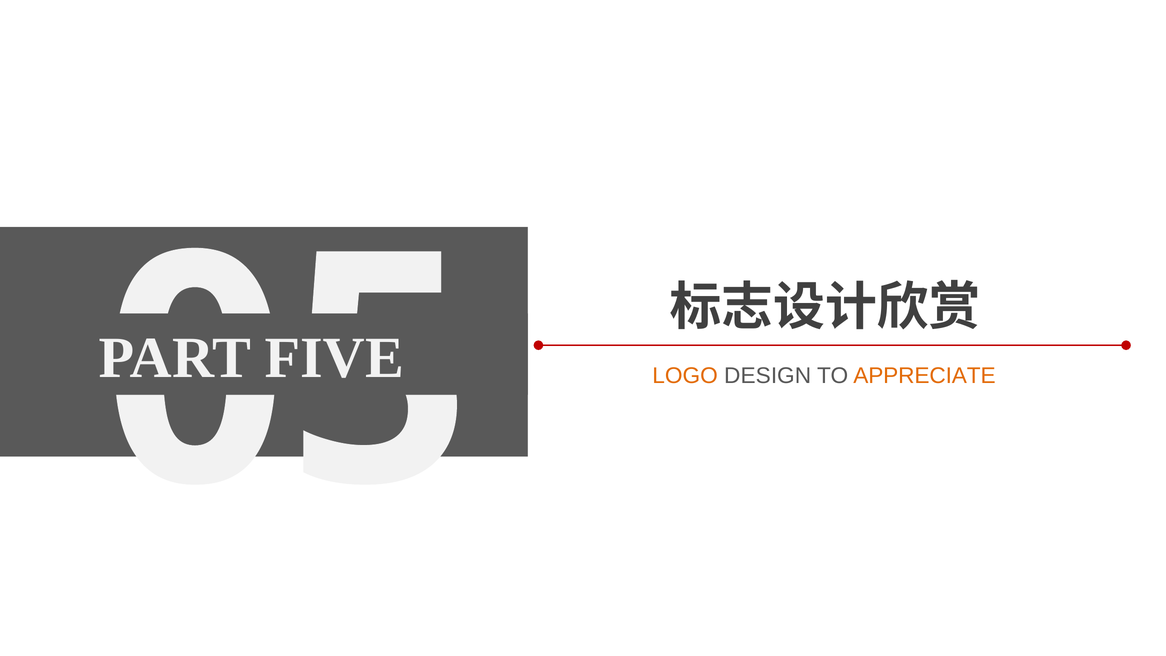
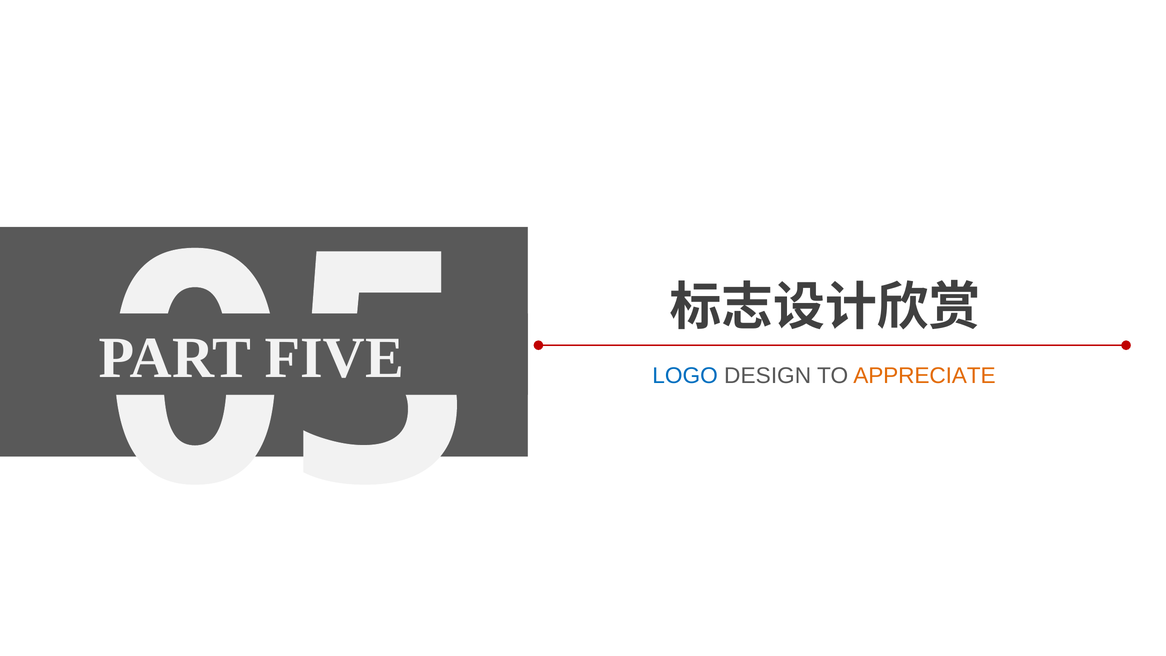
LOGO colour: orange -> blue
